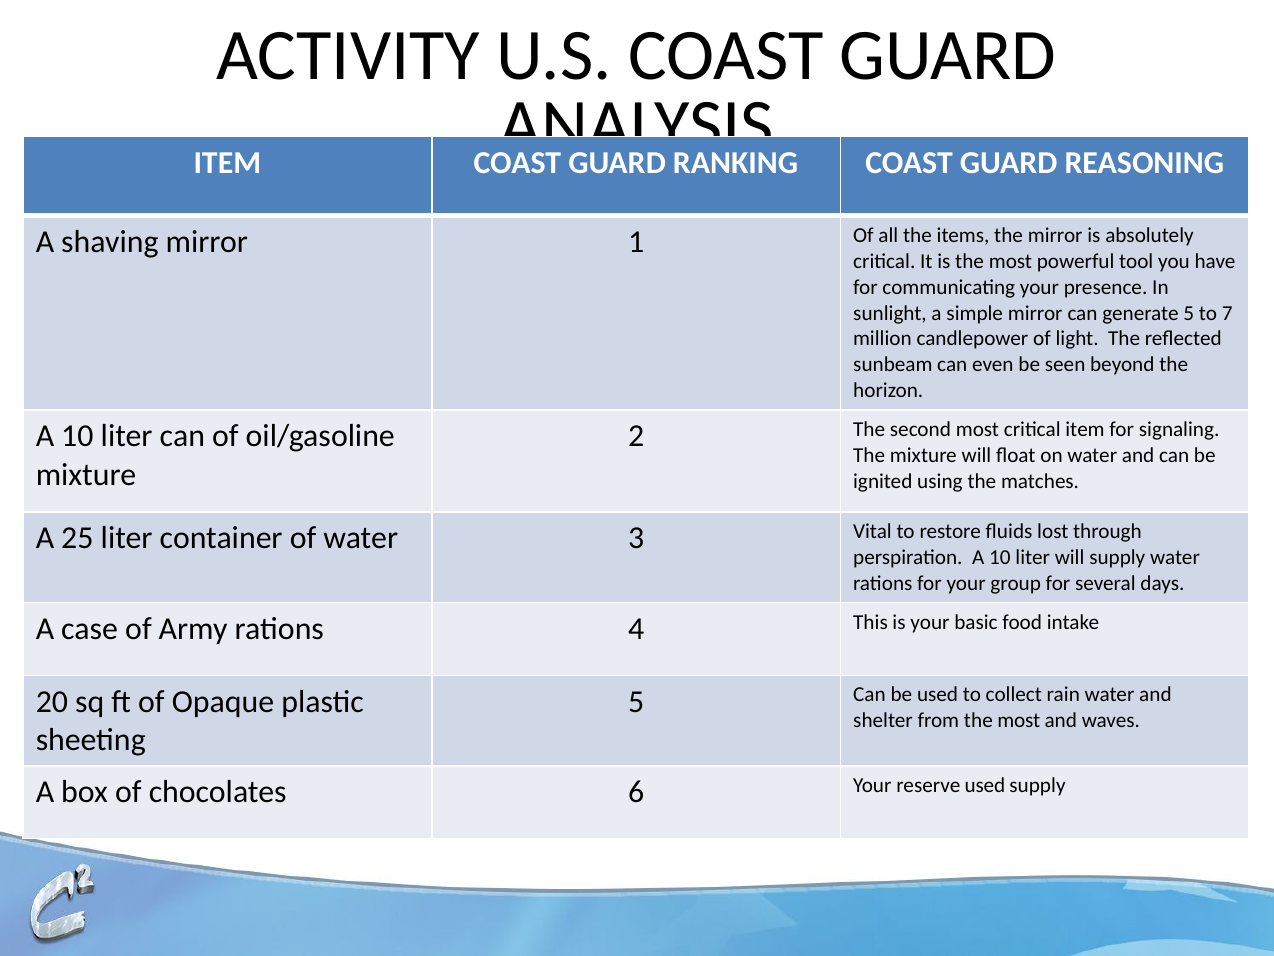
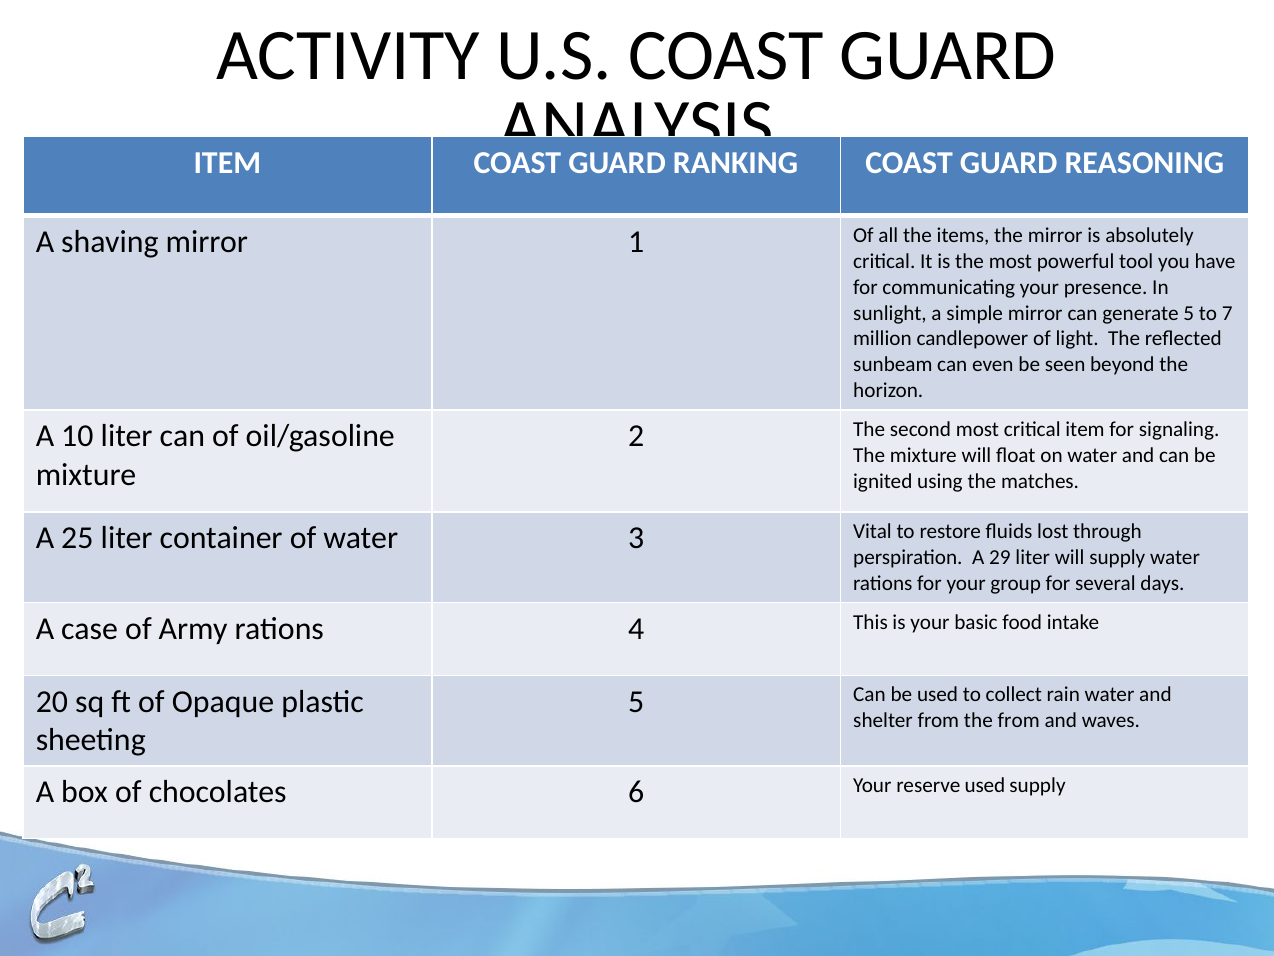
perspiration A 10: 10 -> 29
from the most: most -> from
